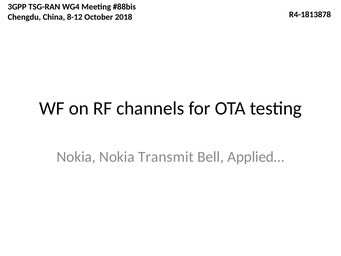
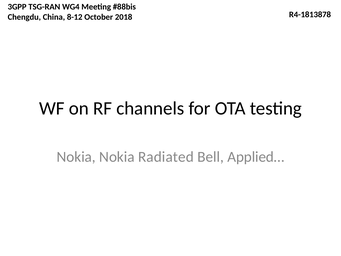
Transmit: Transmit -> Radiated
